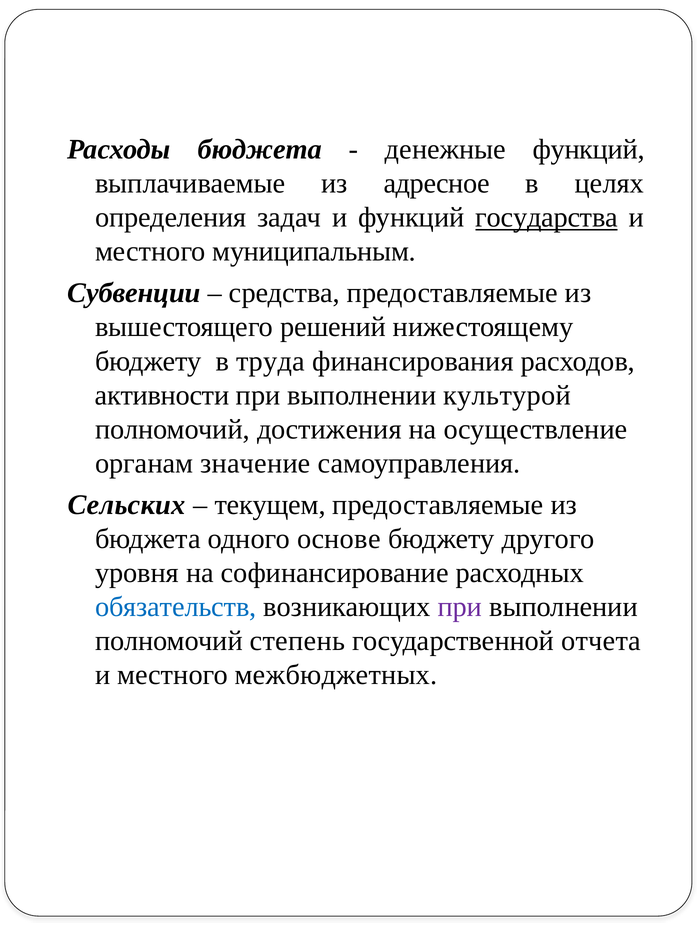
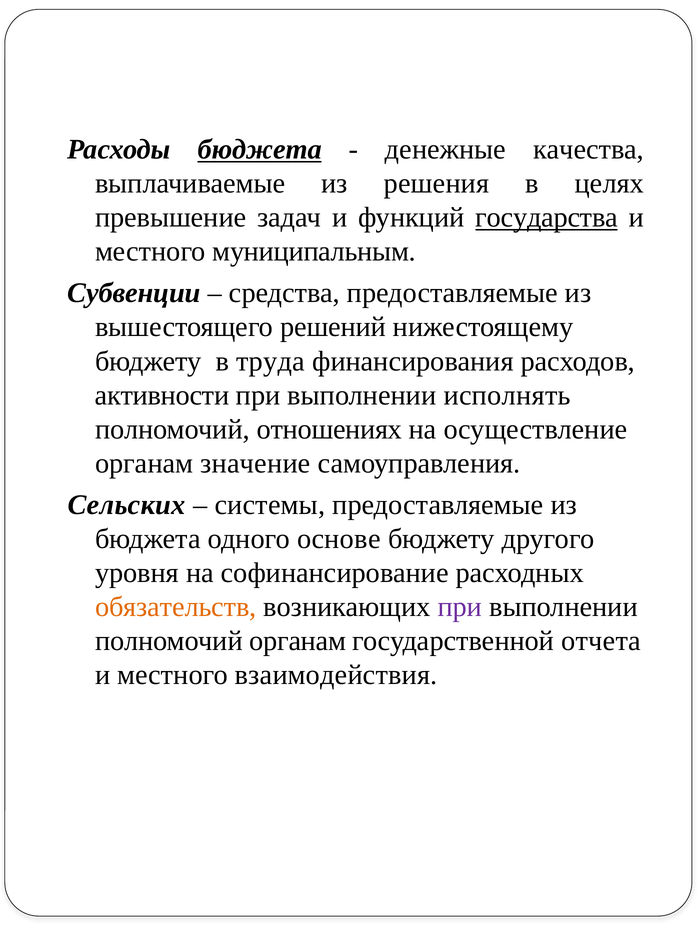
бюджета at (260, 150) underline: none -> present
денежные функций: функций -> качества
адресное: адресное -> решения
определения: определения -> превышение
культурой: культурой -> исполнять
достижения: достижения -> отношениях
текущем: текущем -> системы
обязательств colour: blue -> orange
полномочий степень: степень -> органам
межбюджетных: межбюджетных -> взаимодействия
